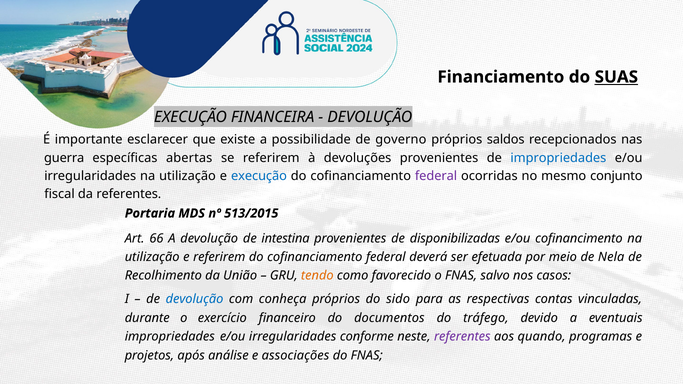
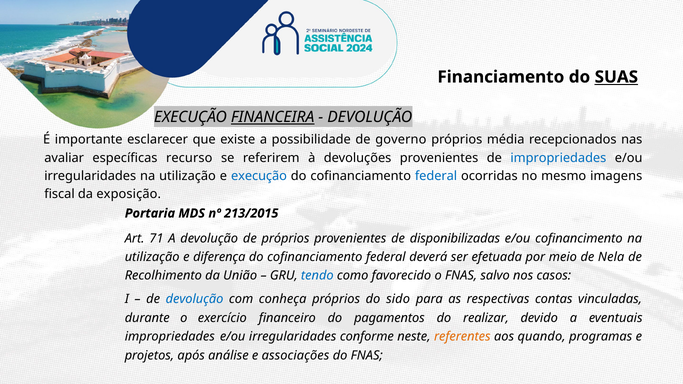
FINANCEIRA underline: none -> present
saldos: saldos -> média
guerra: guerra -> avaliar
abertas: abertas -> recurso
federal at (436, 176) colour: purple -> blue
conjunto: conjunto -> imagens
da referentes: referentes -> exposição
513/2015: 513/2015 -> 213/2015
66: 66 -> 71
de intestina: intestina -> próprios
e referirem: referirem -> diferença
tendo colour: orange -> blue
documentos: documentos -> pagamentos
tráfego: tráfego -> realizar
referentes at (462, 337) colour: purple -> orange
